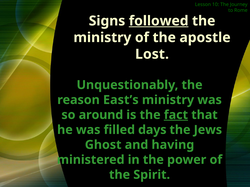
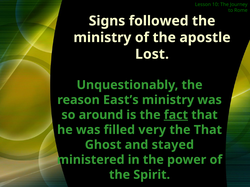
followed underline: present -> none
days: days -> very
the Jews: Jews -> That
having: having -> stayed
